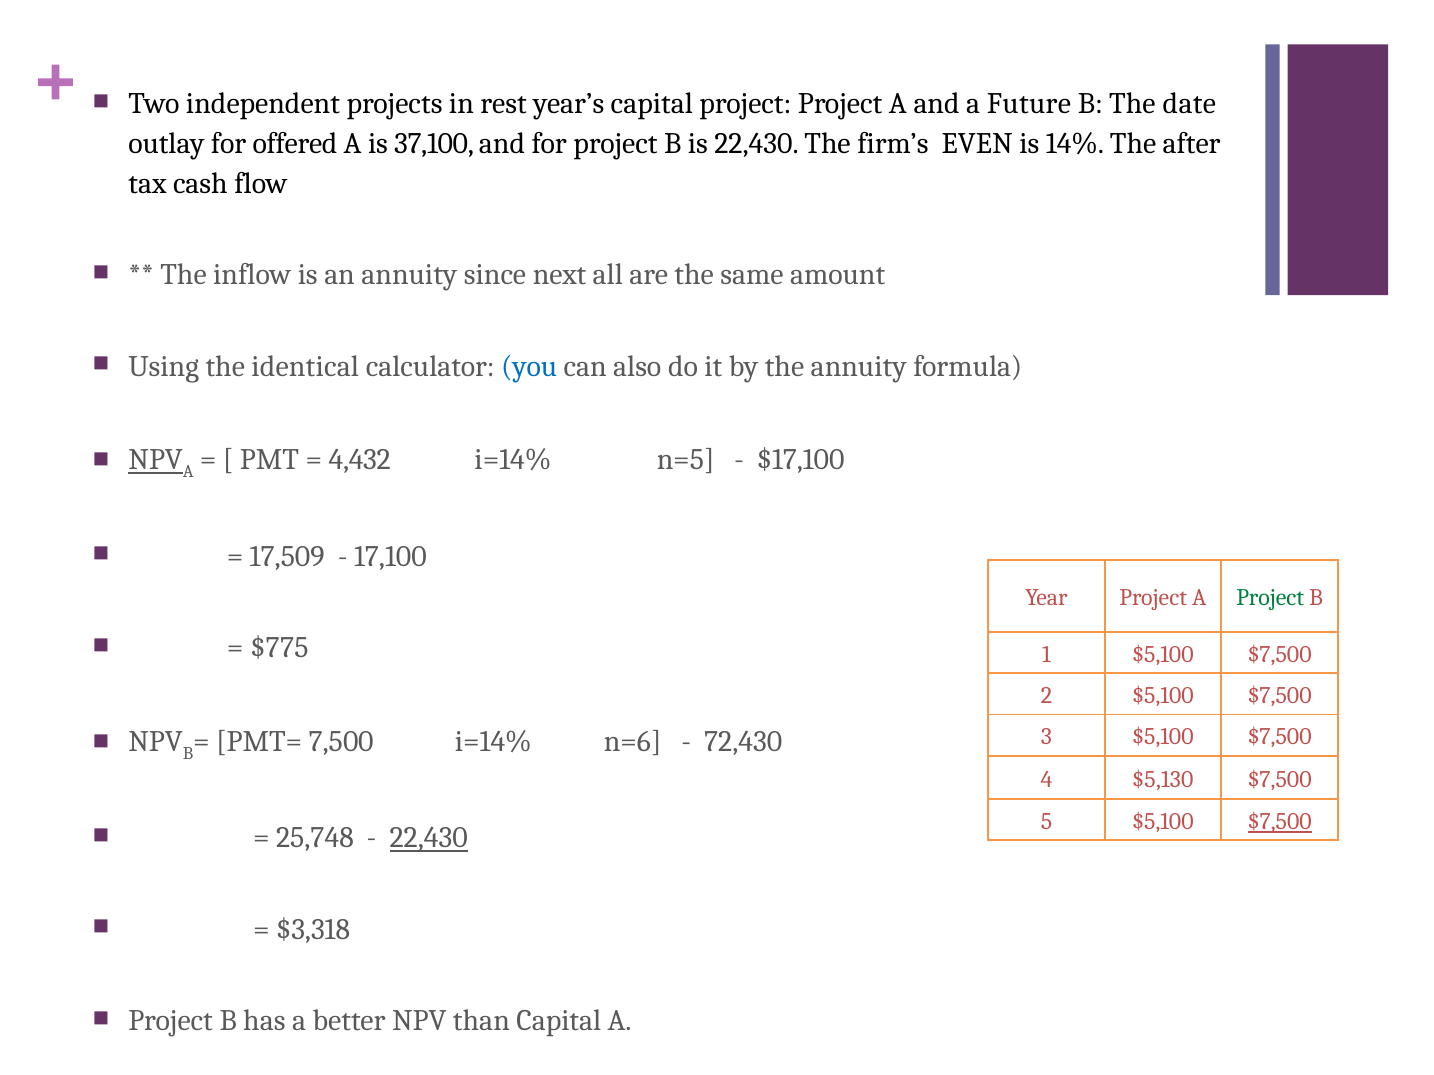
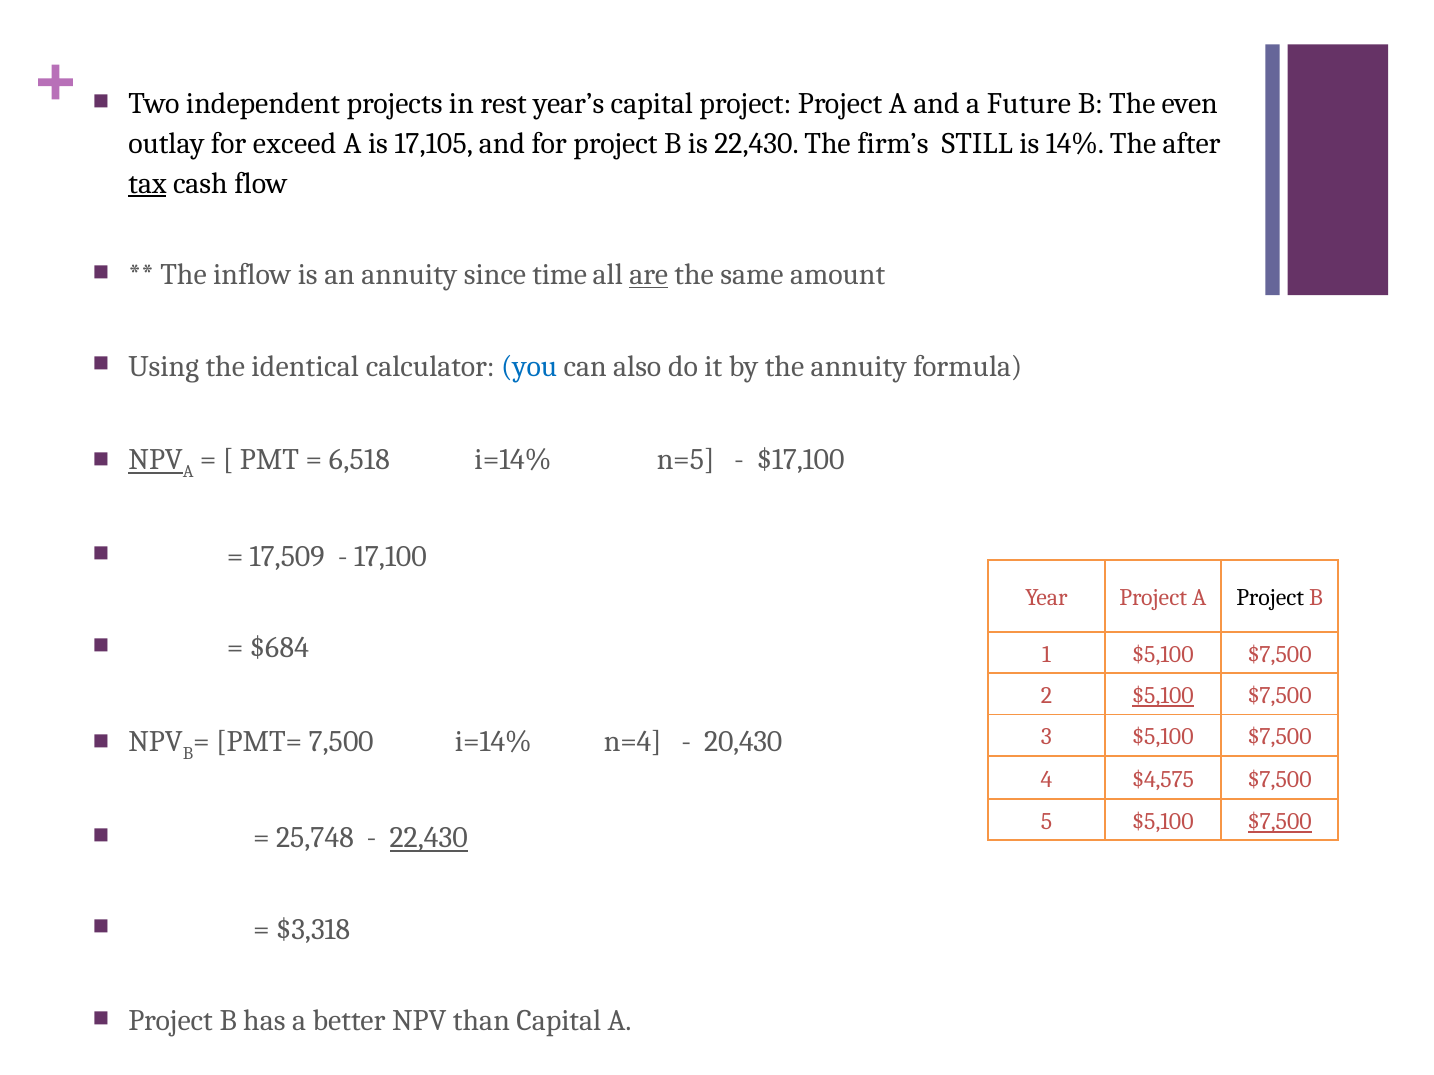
date: date -> even
offered: offered -> exceed
37,100: 37,100 -> 17,105
EVEN: EVEN -> STILL
tax underline: none -> present
next: next -> time
are underline: none -> present
4,432: 4,432 -> 6,518
Project at (1270, 598) colour: green -> black
$775: $775 -> $684
$5,100 at (1163, 696) underline: none -> present
n=6: n=6 -> n=4
72,430: 72,430 -> 20,430
$5,130: $5,130 -> $4,575
